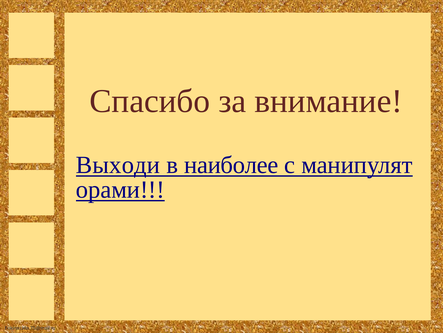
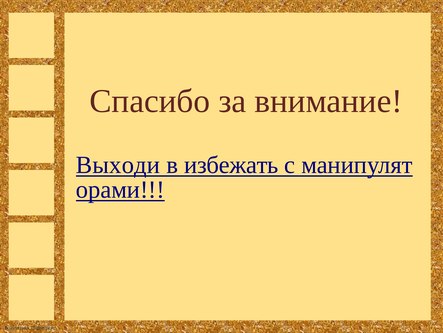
наиболее: наиболее -> избежать
